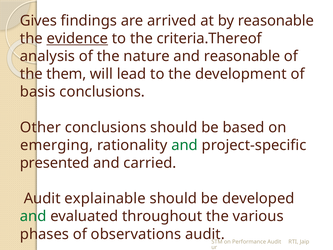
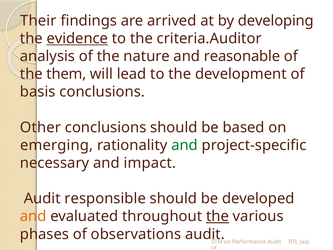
Gives: Gives -> Their
by reasonable: reasonable -> developing
criteria.Thereof: criteria.Thereof -> criteria.Auditor
presented: presented -> necessary
carried: carried -> impact
explainable: explainable -> responsible
and at (33, 216) colour: green -> orange
the at (217, 216) underline: none -> present
